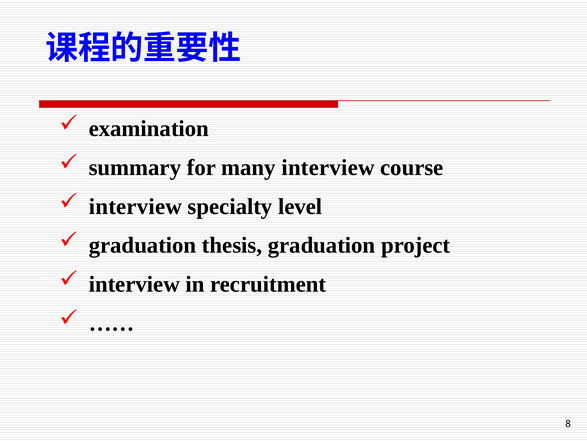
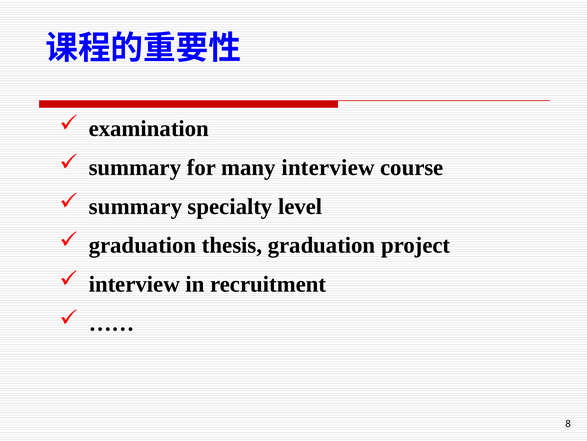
interview at (135, 206): interview -> summary
